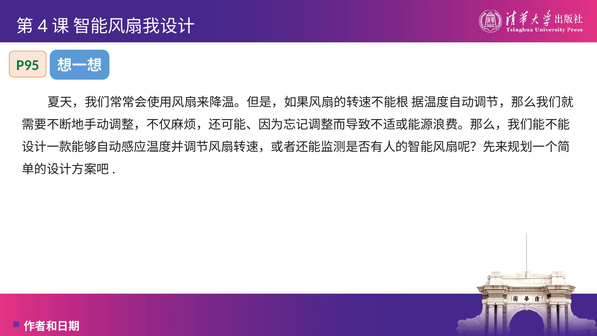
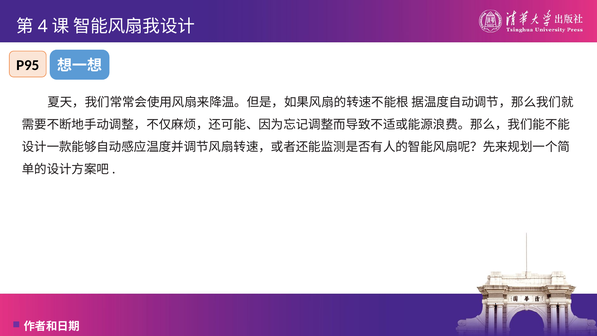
P95 colour: green -> black
